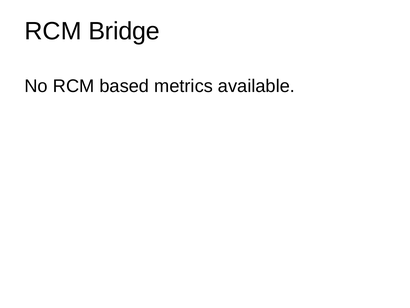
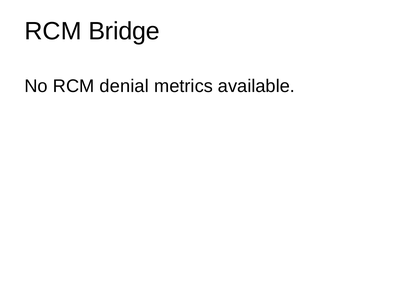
based: based -> denial
